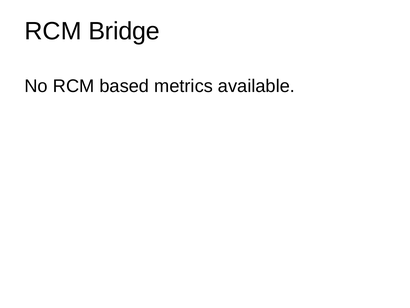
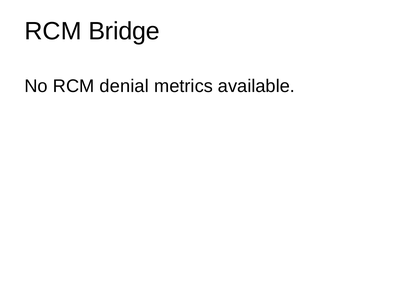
based: based -> denial
